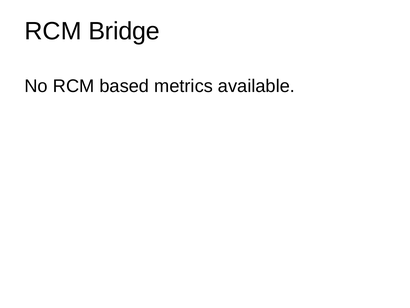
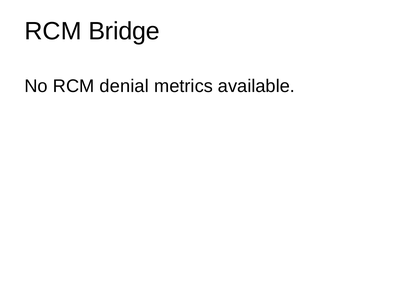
based: based -> denial
